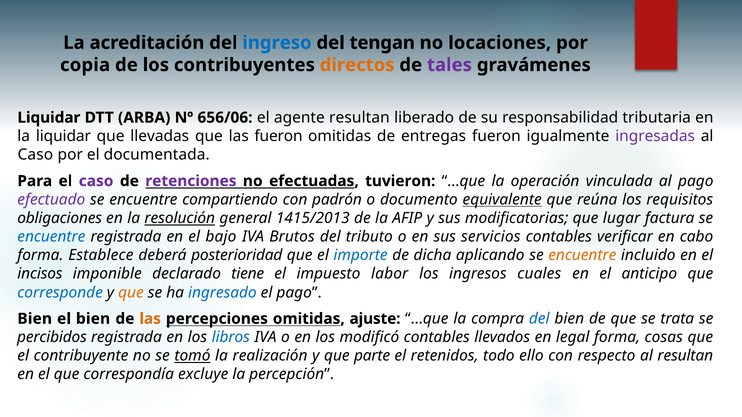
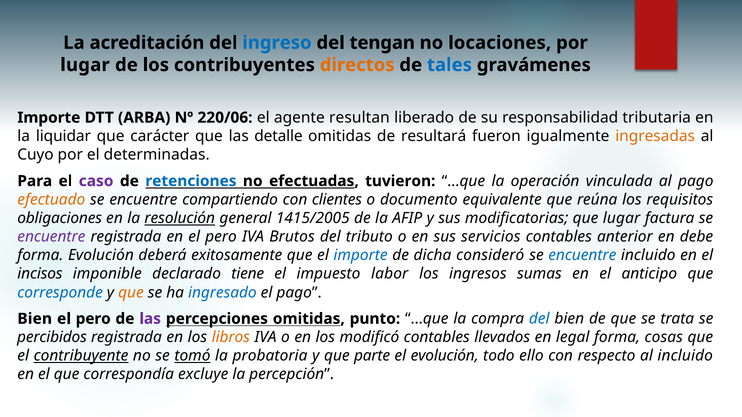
copia at (85, 65): copia -> lugar
tales colour: purple -> blue
Liquidar at (49, 118): Liquidar -> Importe
656/06: 656/06 -> 220/06
llevadas: llevadas -> carácter
las fueron: fueron -> detalle
entregas: entregas -> resultará
ingresadas colour: purple -> orange
Caso at (35, 155): Caso -> Cuyo
documentada: documentada -> determinadas
retenciones colour: purple -> blue
efectuado colour: purple -> orange
padrón: padrón -> clientes
equivalente underline: present -> none
1415/2013: 1415/2013 -> 1415/2005
encuentre at (51, 237) colour: blue -> purple
en el bajo: bajo -> pero
verificar: verificar -> anterior
cabo: cabo -> debe
forma Establece: Establece -> Evolución
posterioridad: posterioridad -> exitosamente
aplicando: aplicando -> consideró
encuentre at (582, 256) colour: orange -> blue
cuales: cuales -> sumas
bien at (93, 319): bien -> pero
las at (150, 319) colour: orange -> purple
ajuste: ajuste -> punto
libros colour: blue -> orange
contribuyente underline: none -> present
realización: realización -> probatoria
el retenidos: retenidos -> evolución
al resultan: resultan -> incluido
